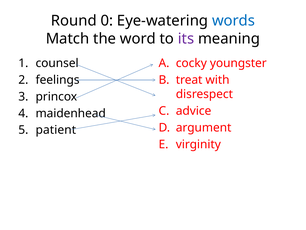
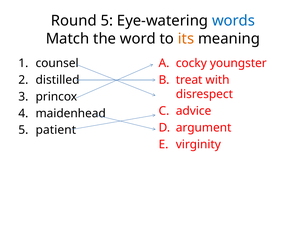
Round 0: 0 -> 5
its colour: purple -> orange
feelings: feelings -> distilled
